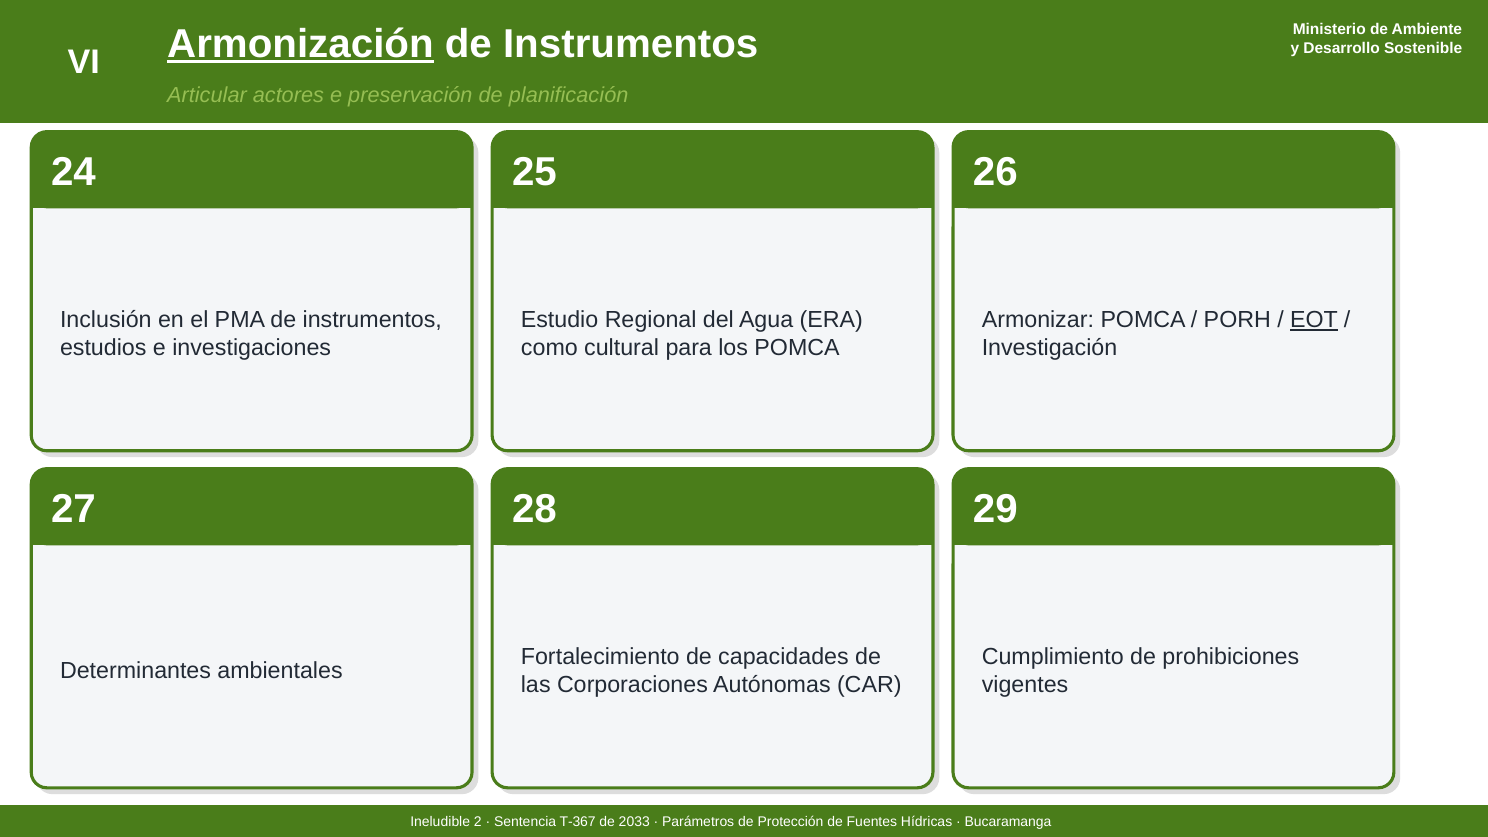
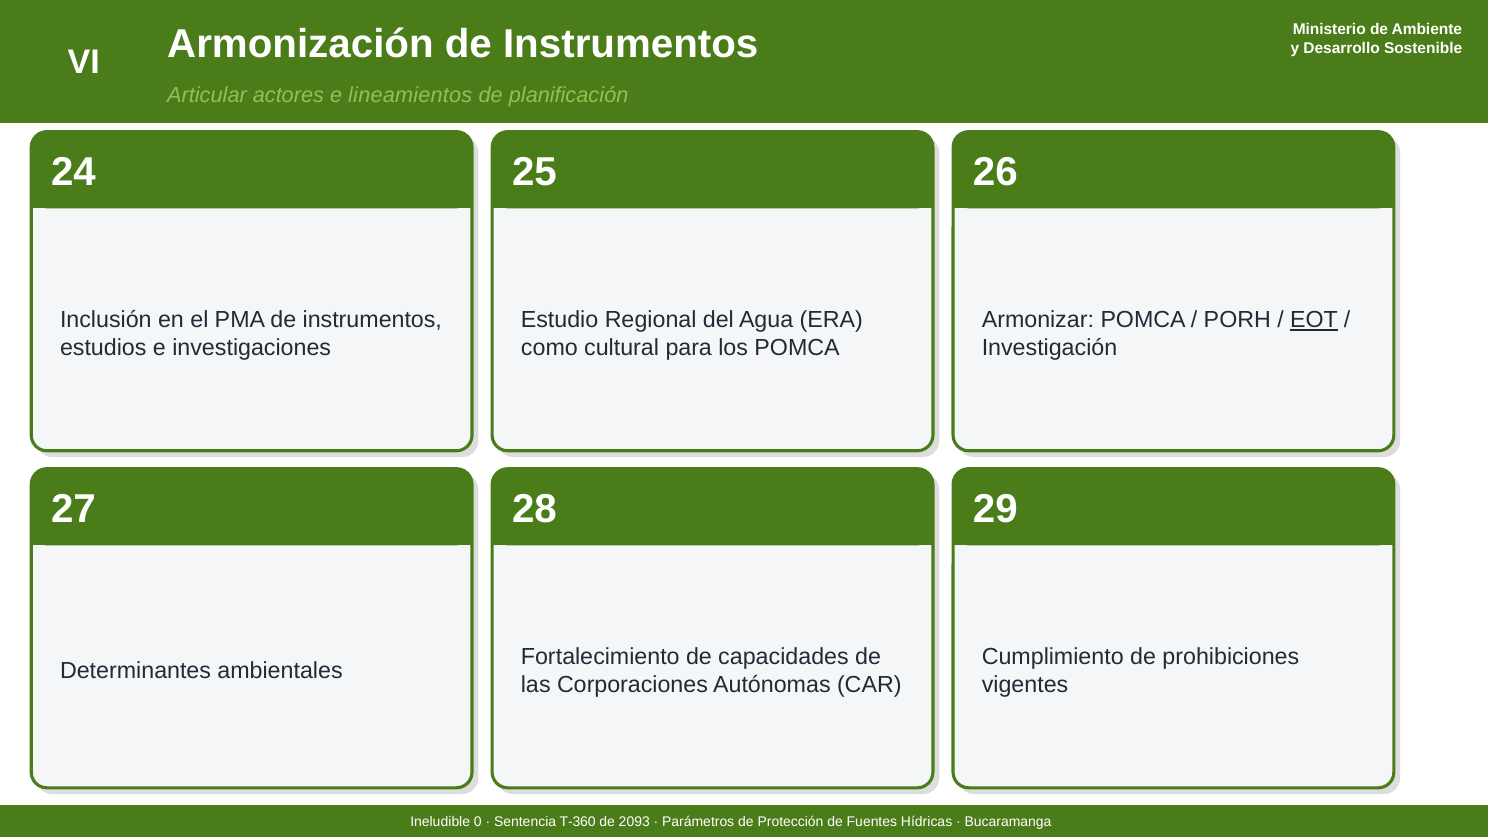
Armonización underline: present -> none
preservación: preservación -> lineamientos
2: 2 -> 0
T-367: T-367 -> T-360
2033: 2033 -> 2093
